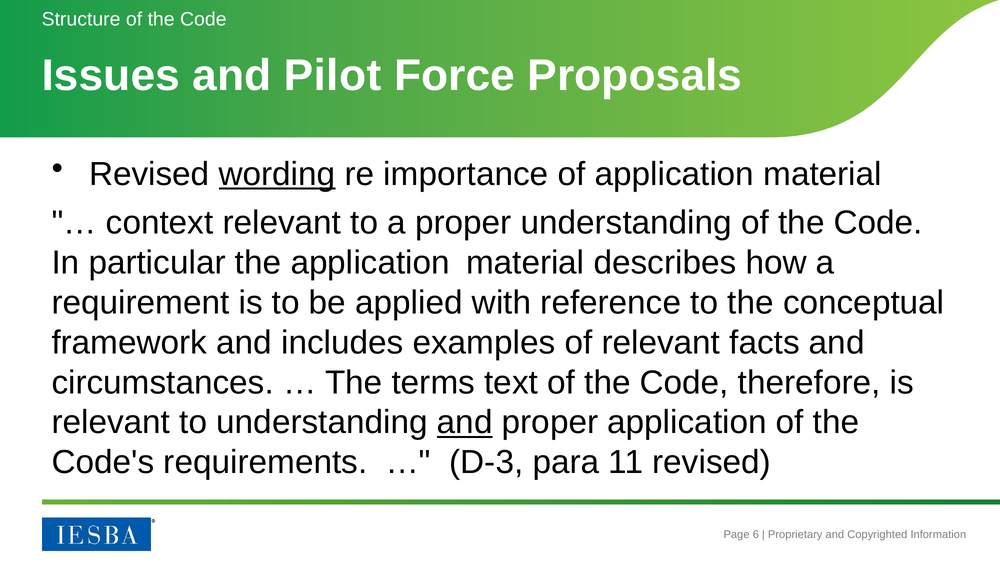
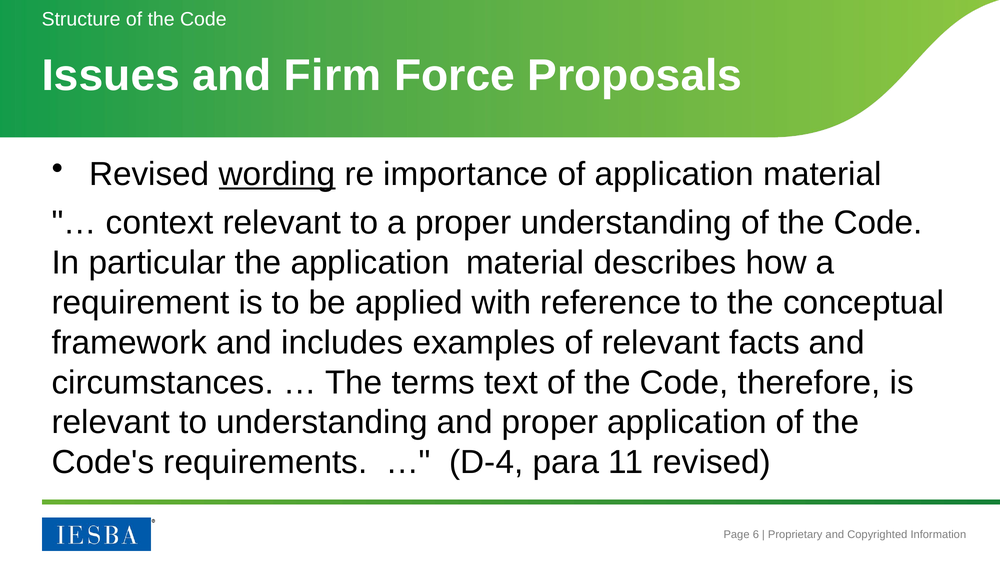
Pilot: Pilot -> Firm
and at (465, 423) underline: present -> none
D-3: D-3 -> D-4
